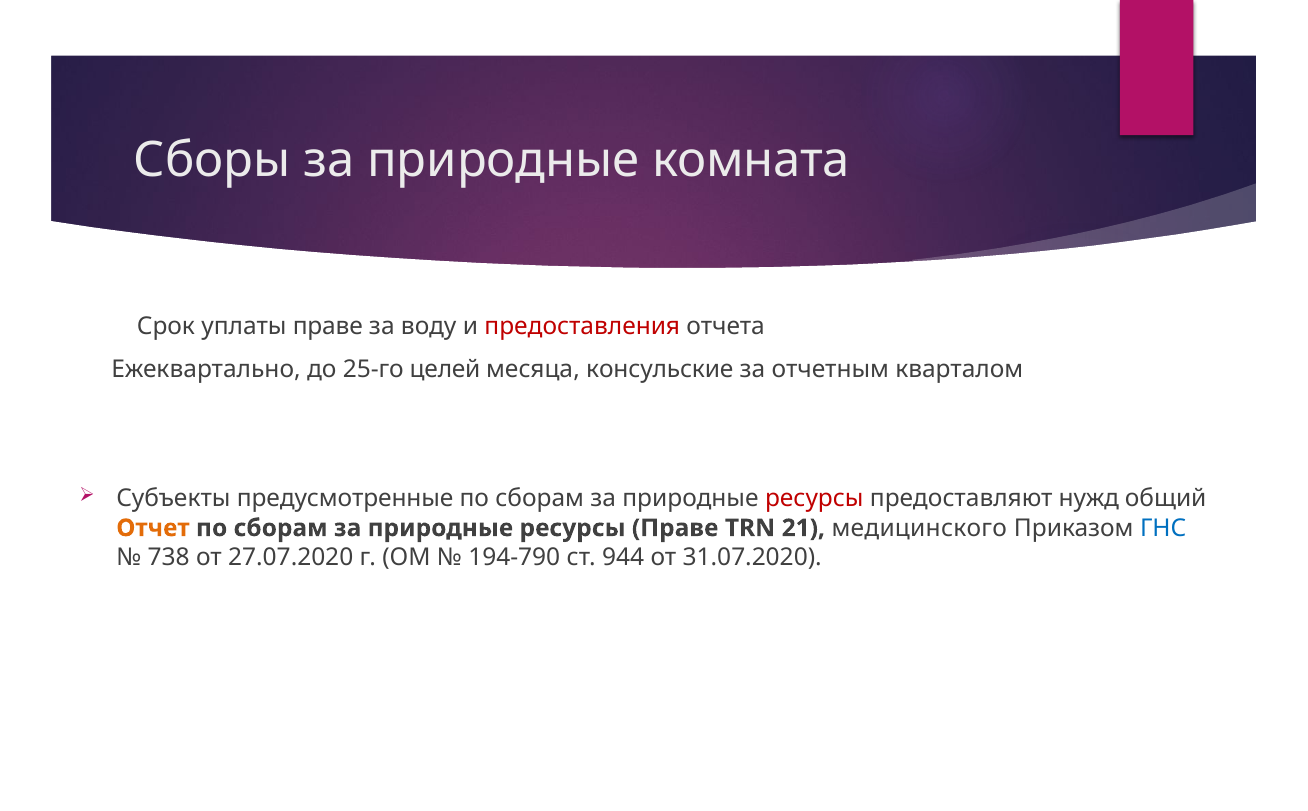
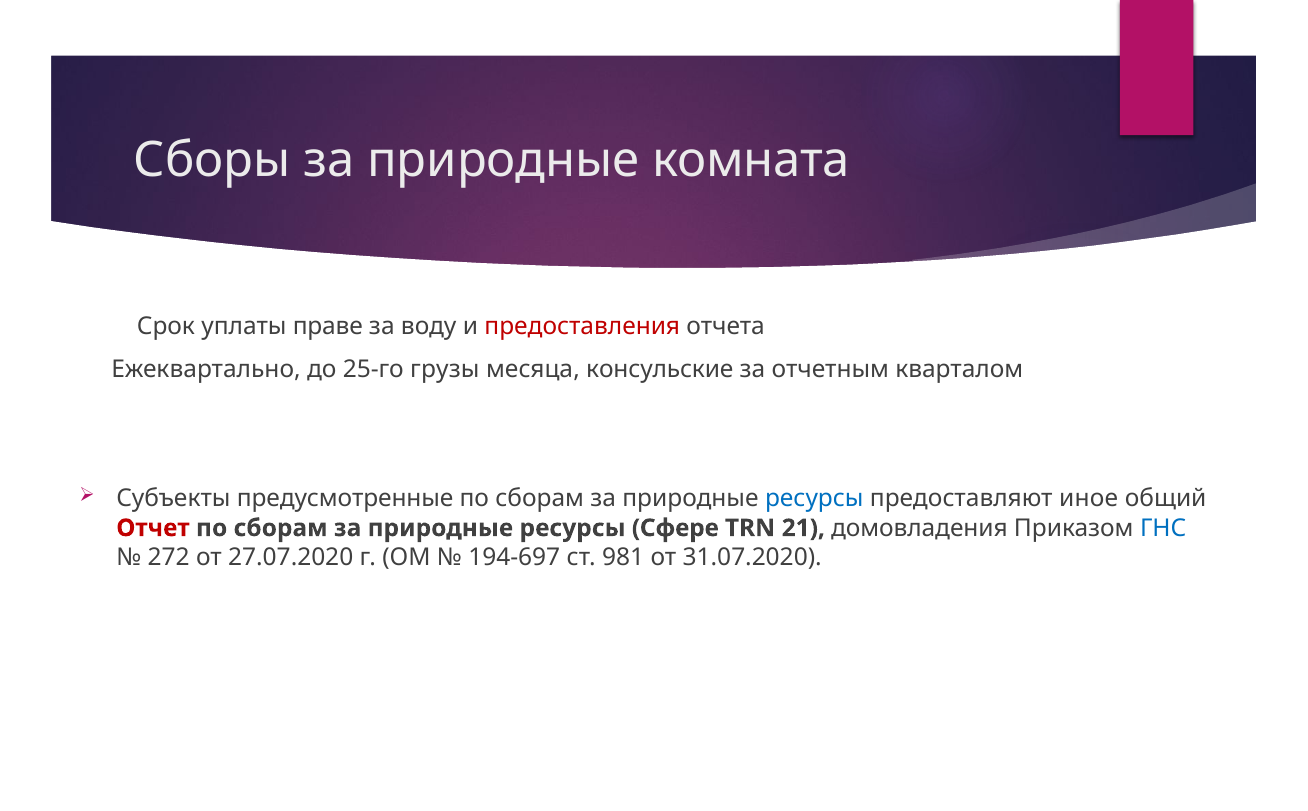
целей: целей -> грузы
ресурсы at (814, 499) colour: red -> blue
нужд: нужд -> иное
Отчет colour: orange -> red
ресурсы Праве: Праве -> Сфере
медицинского: медицинского -> домовладения
738: 738 -> 272
194-790: 194-790 -> 194-697
944: 944 -> 981
